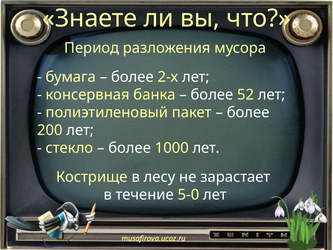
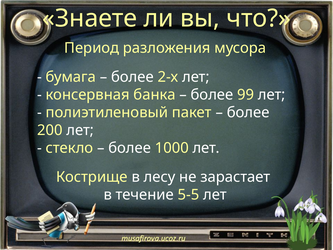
52: 52 -> 99
5-0: 5-0 -> 5-5
